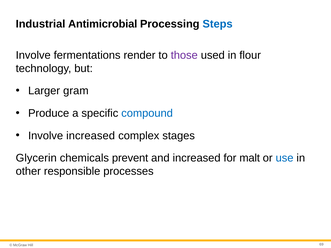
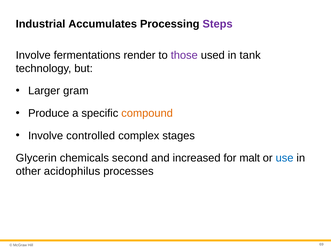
Antimicrobial: Antimicrobial -> Accumulates
Steps colour: blue -> purple
flour: flour -> tank
compound colour: blue -> orange
Involve increased: increased -> controlled
prevent: prevent -> second
responsible: responsible -> acidophilus
